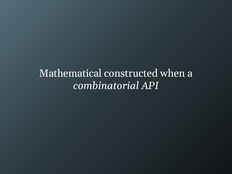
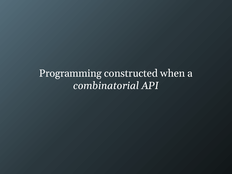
Mathematical: Mathematical -> Programming
